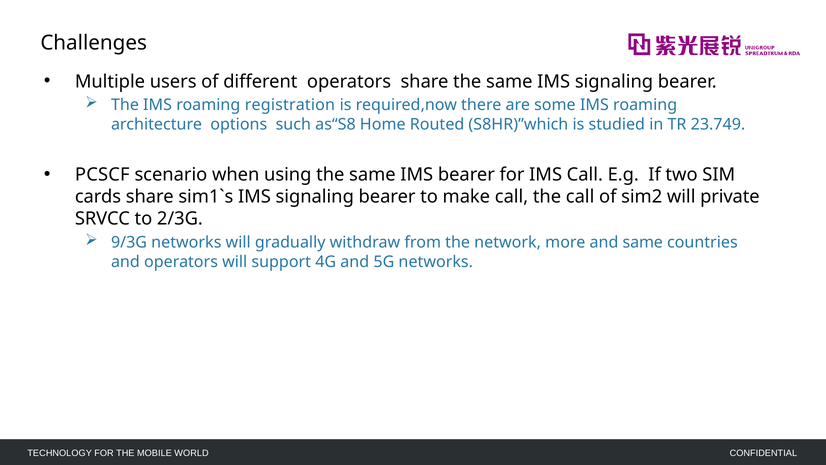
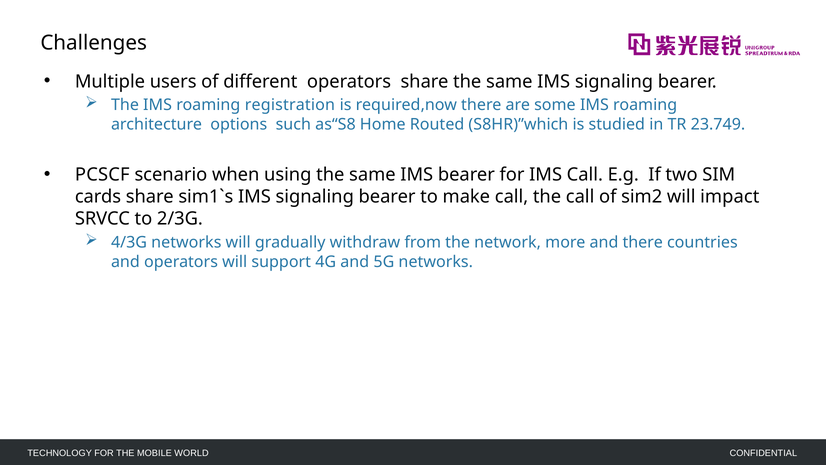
private: private -> impact
9/3G: 9/3G -> 4/3G
and same: same -> there
